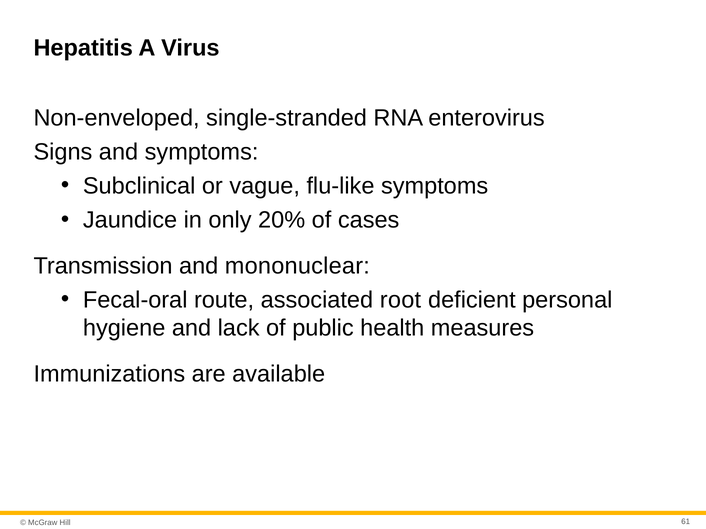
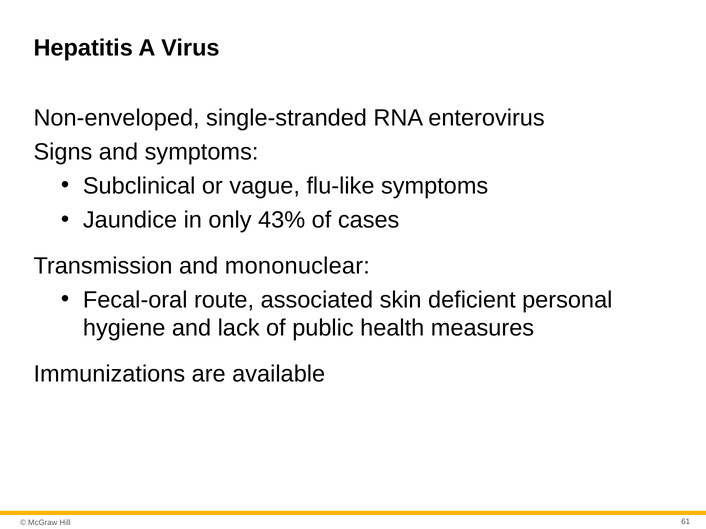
20%: 20% -> 43%
root: root -> skin
